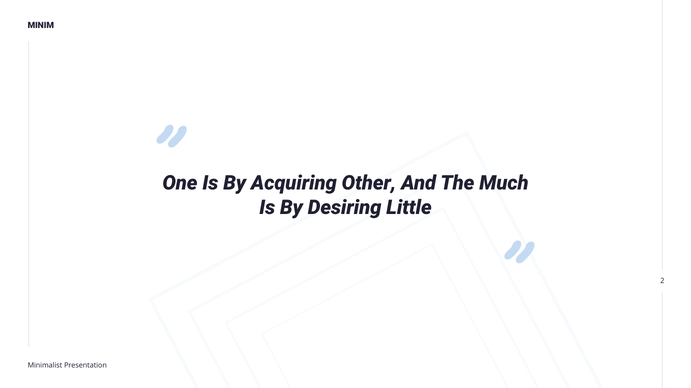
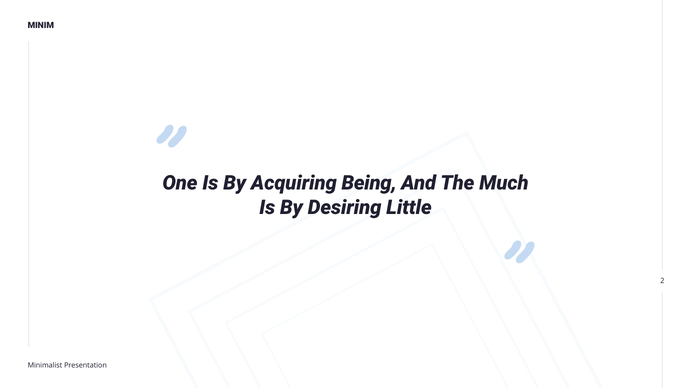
Other: Other -> Being
